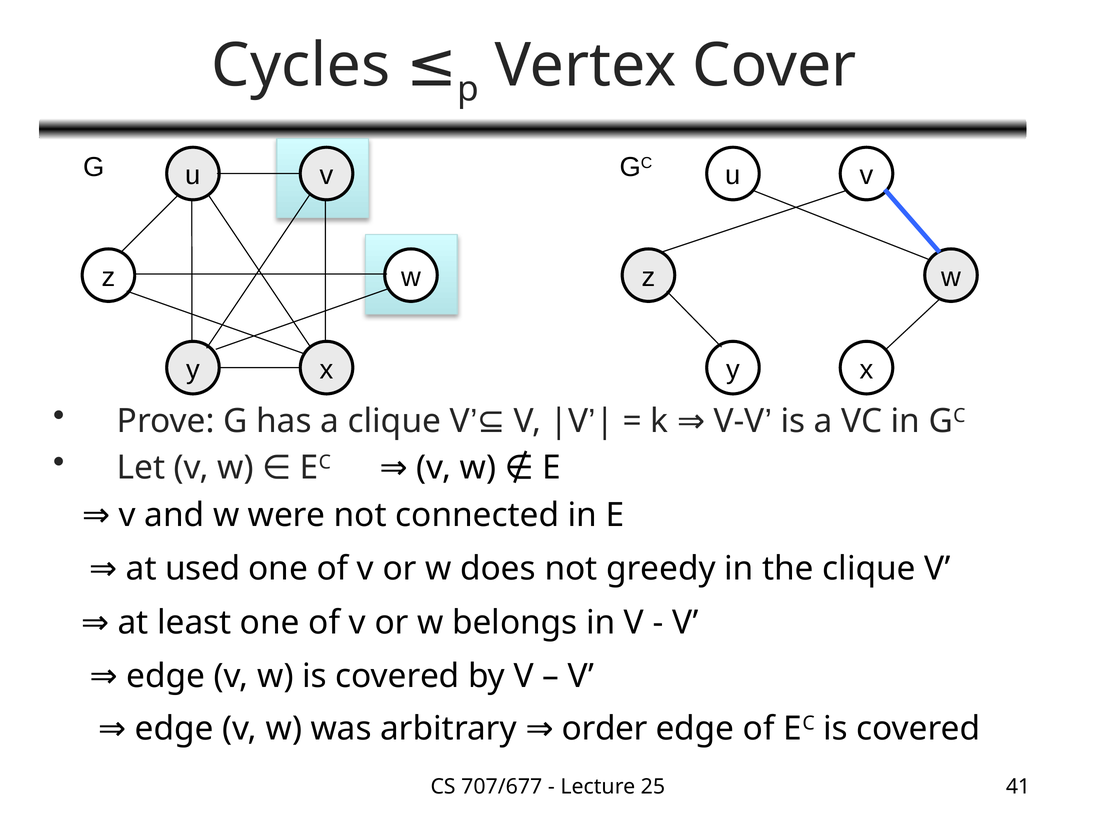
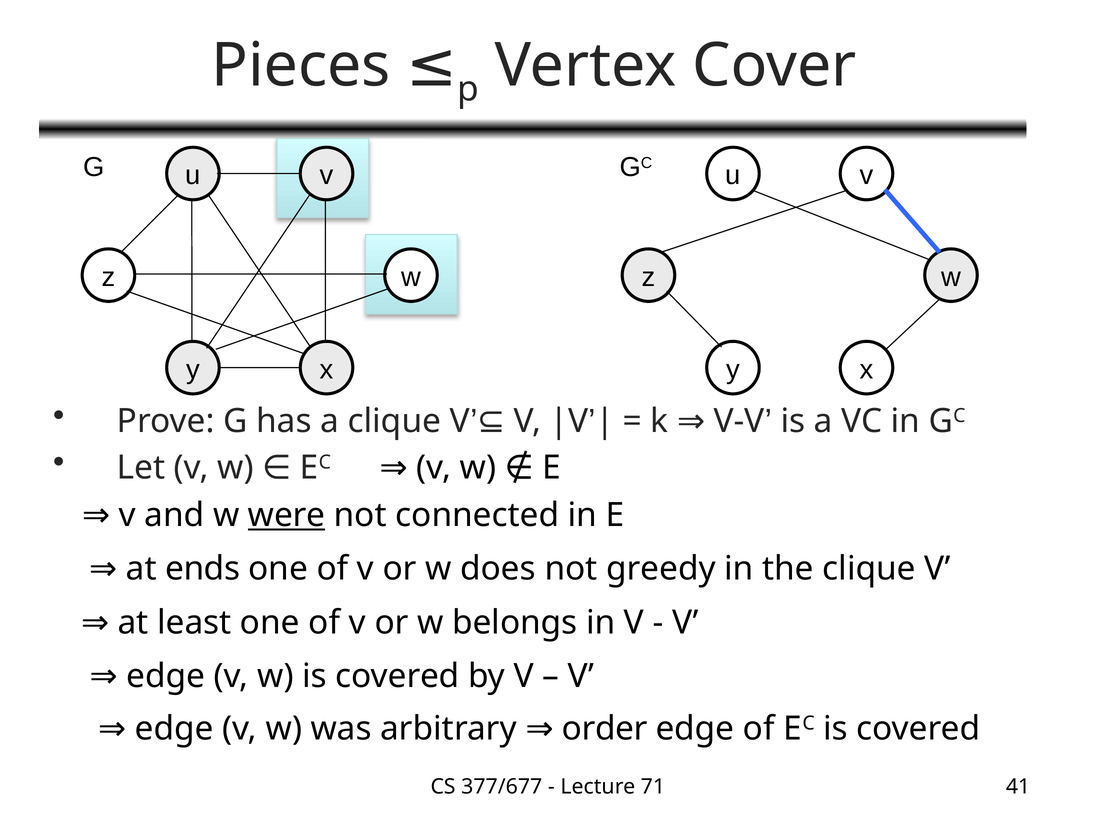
Cycles: Cycles -> Pieces
were underline: none -> present
used: used -> ends
707/677: 707/677 -> 377/677
25: 25 -> 71
